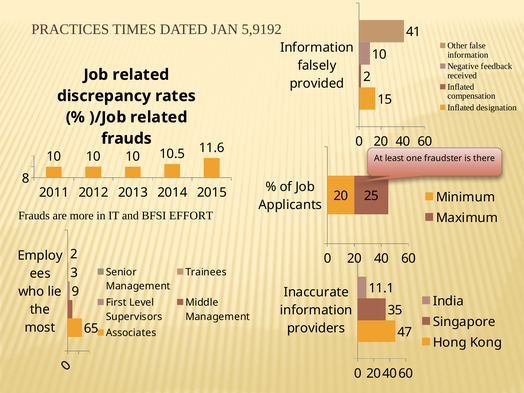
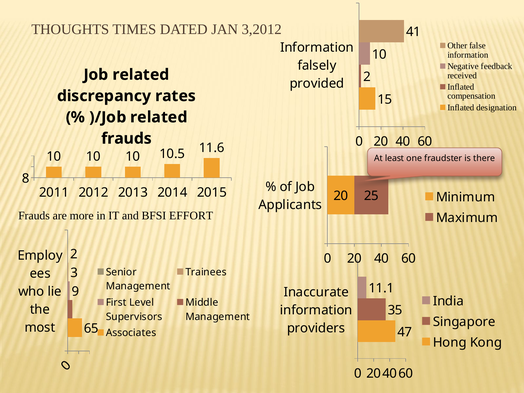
PRACTICES: PRACTICES -> THOUGHTS
5,9192: 5,9192 -> 3,2012
